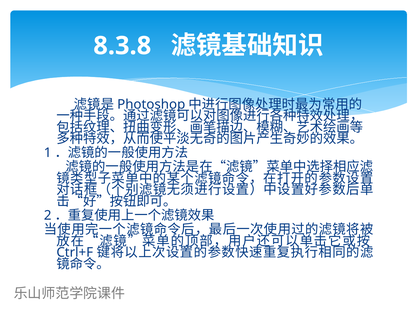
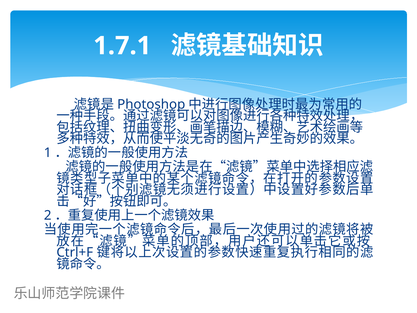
8.3.8: 8.3.8 -> 1.7.1
